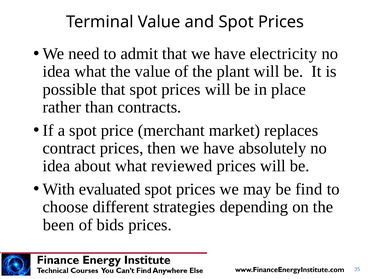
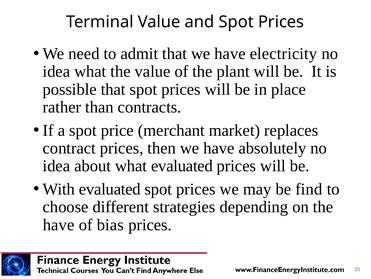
what reviewed: reviewed -> evaluated
been at (59, 224): been -> have
bids: bids -> bias
